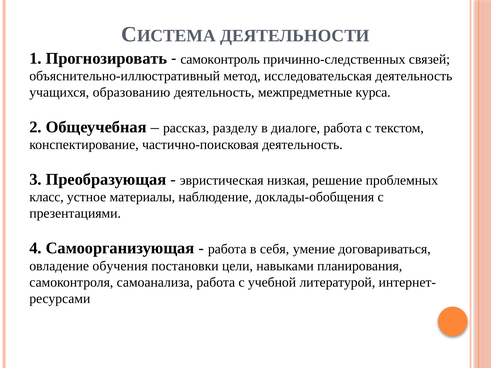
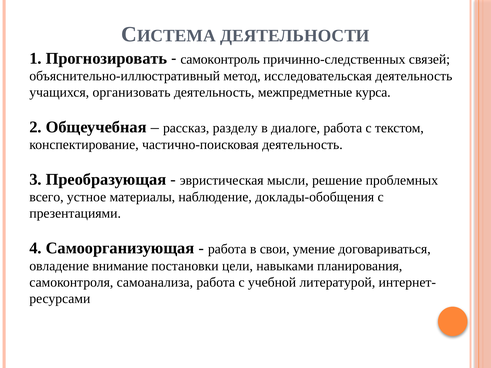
образованию: образованию -> организовать
низкая: низкая -> мысли
класс: класс -> всего
себя: себя -> свои
обучения: обучения -> внимание
